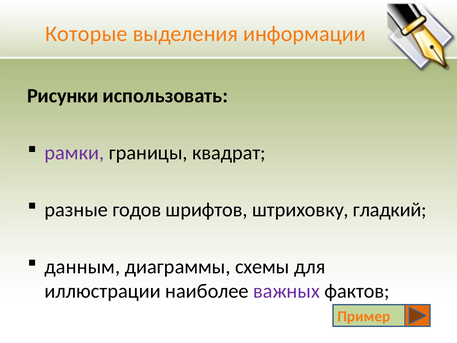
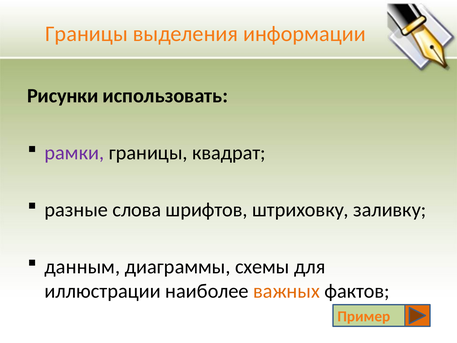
Которые at (86, 34): Которые -> Границы
годов: годов -> слова
гладкий: гладкий -> заливку
важных colour: purple -> orange
